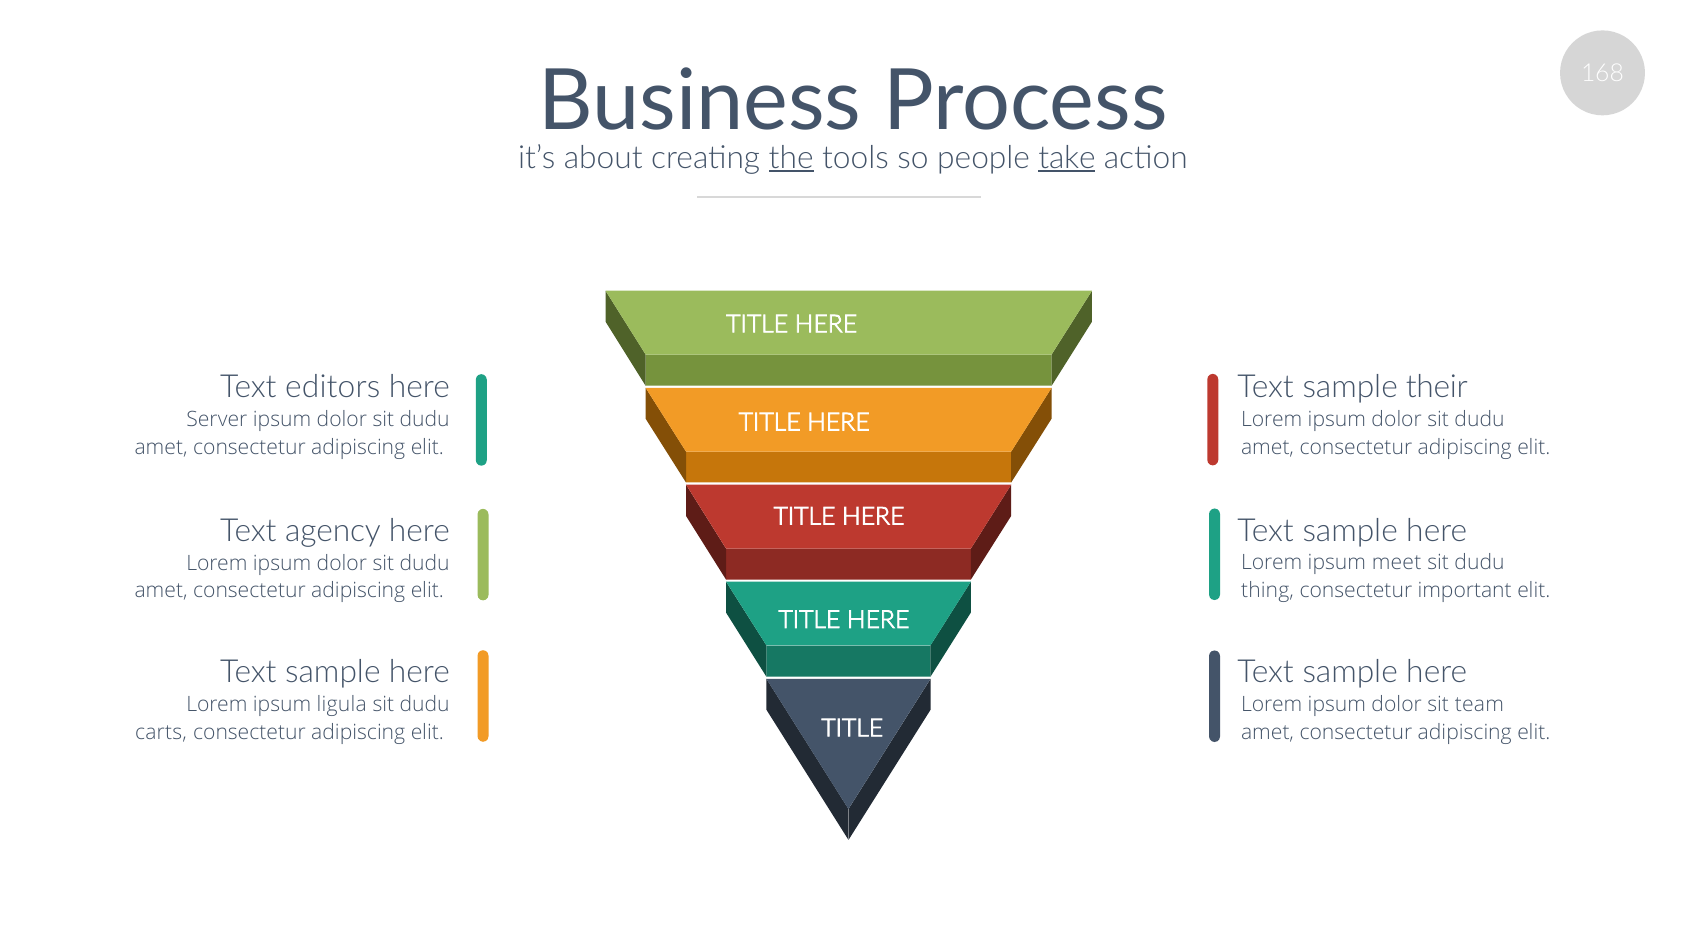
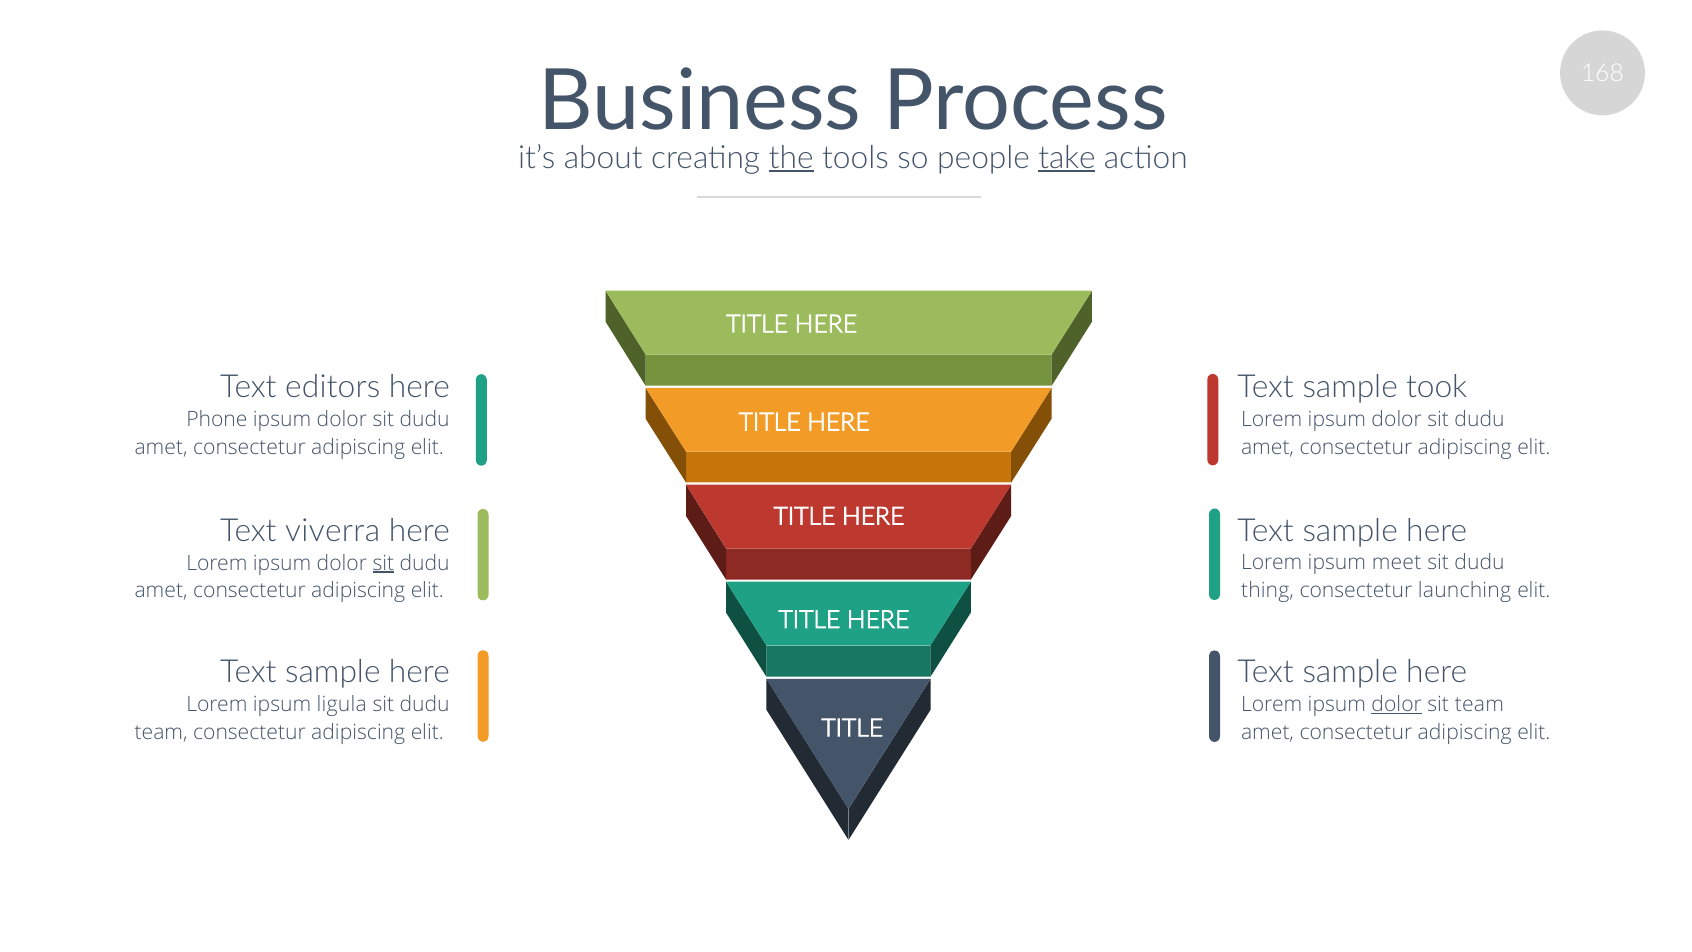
their: their -> took
Server: Server -> Phone
agency: agency -> viverra
sit at (383, 563) underline: none -> present
important: important -> launching
dolor at (1397, 704) underline: none -> present
carts at (161, 732): carts -> team
